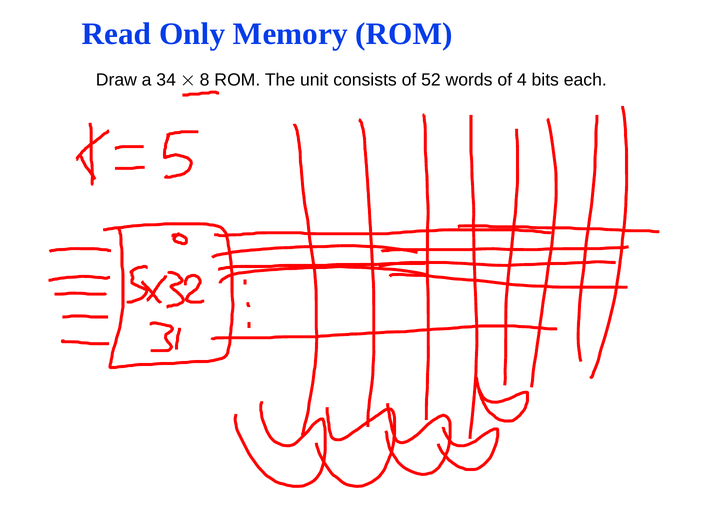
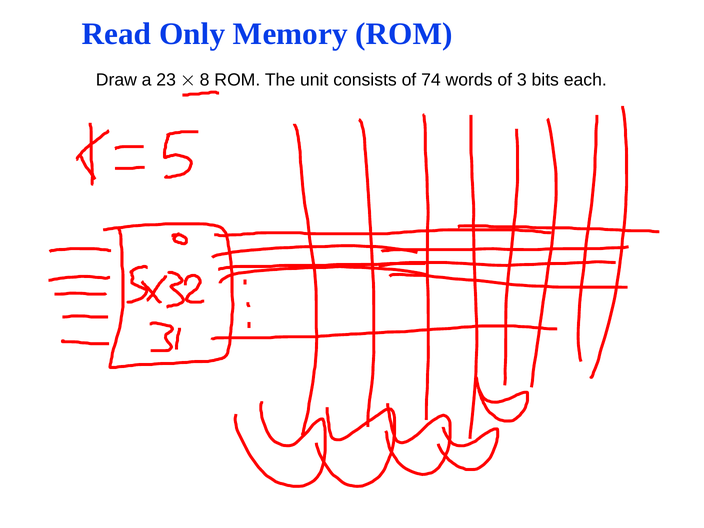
34: 34 -> 23
52: 52 -> 74
4: 4 -> 3
